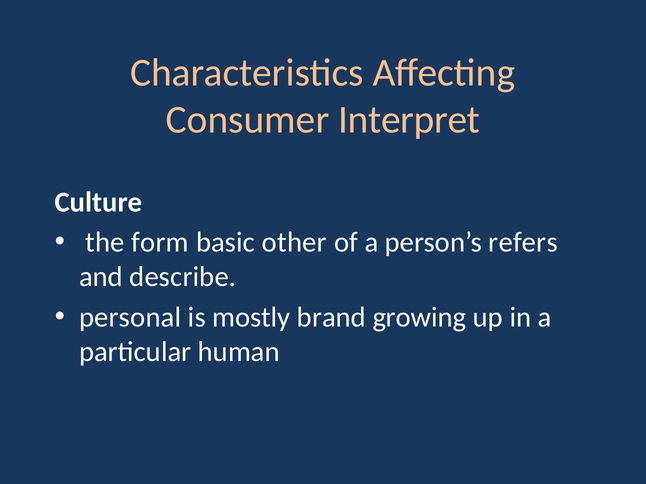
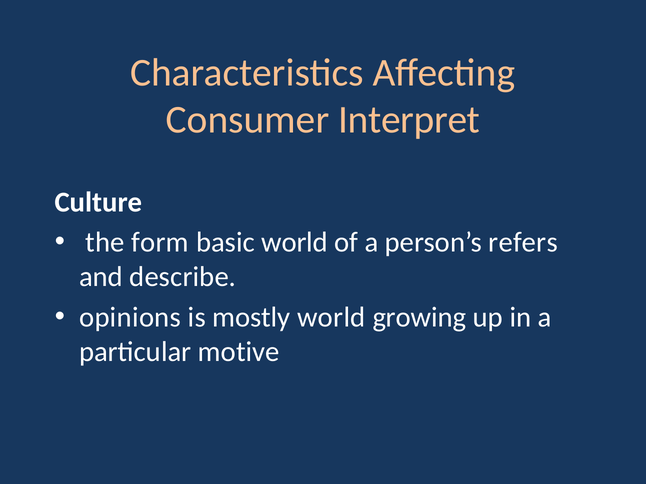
basic other: other -> world
personal: personal -> opinions
mostly brand: brand -> world
human: human -> motive
